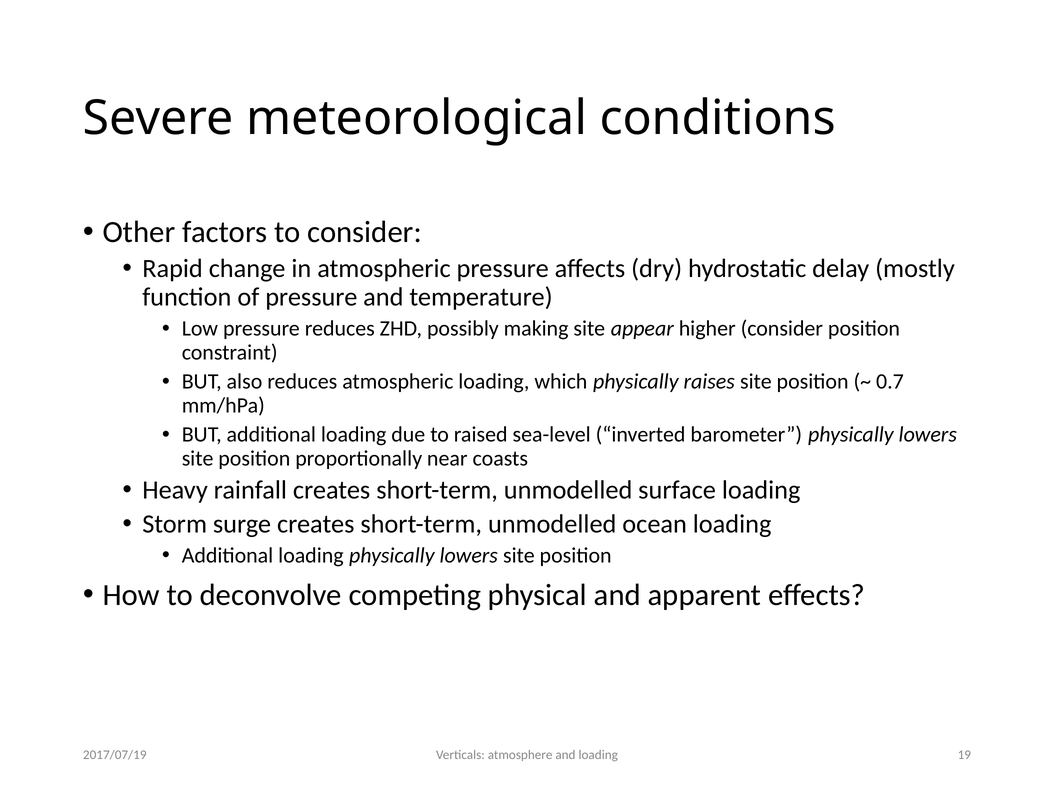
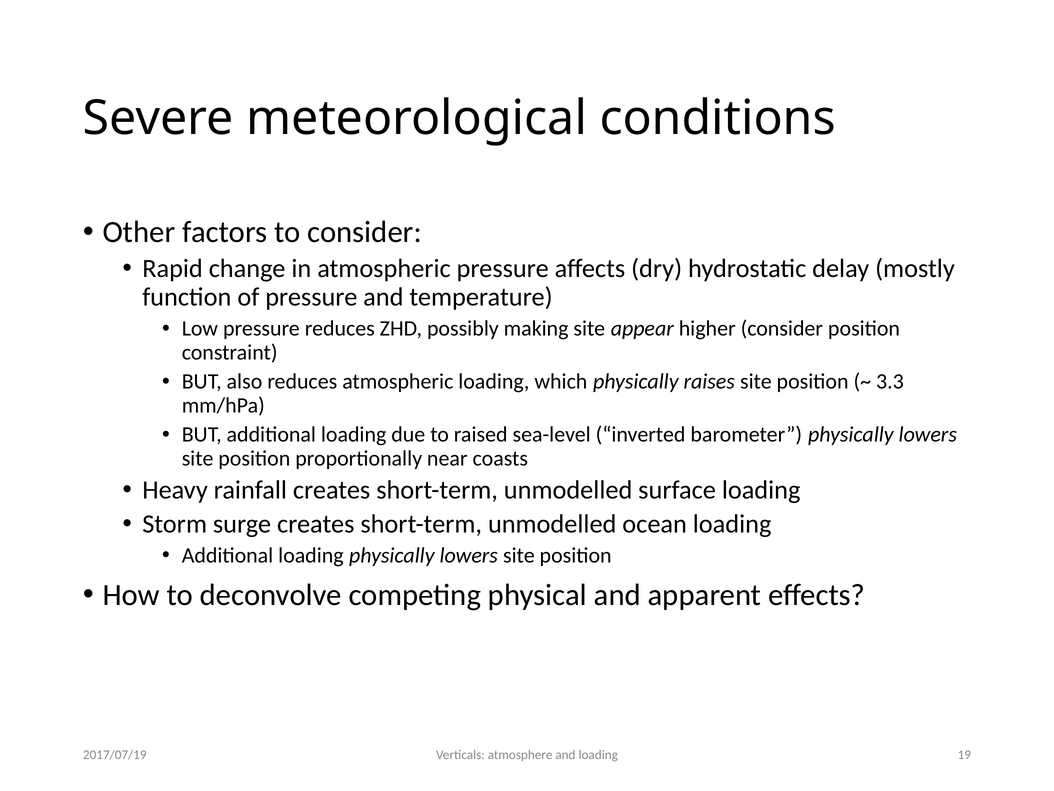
0.7: 0.7 -> 3.3
